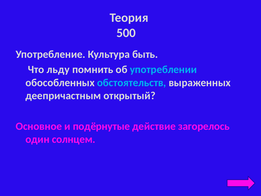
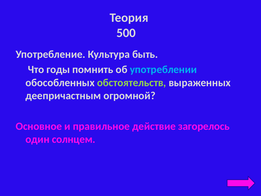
льду: льду -> годы
обстоятельств colour: light blue -> light green
открытый: открытый -> огромной
подёрнутые: подёрнутые -> правильное
